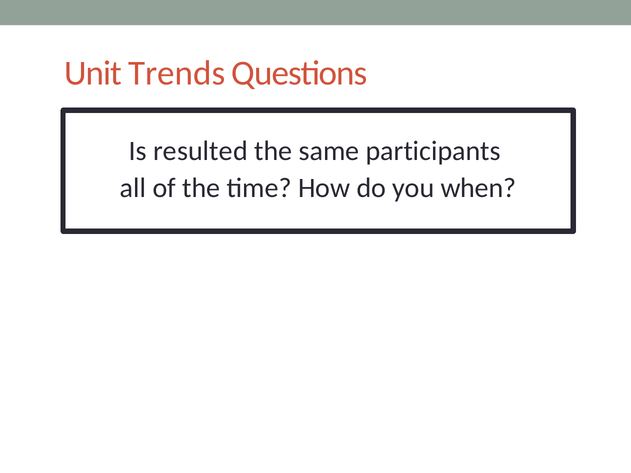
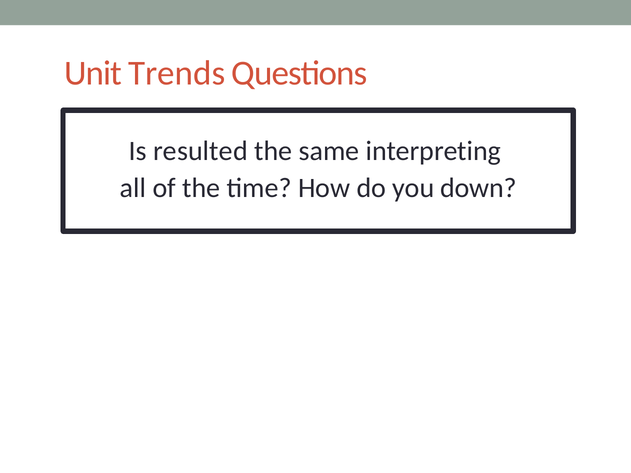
participants: participants -> interpreting
when: when -> down
